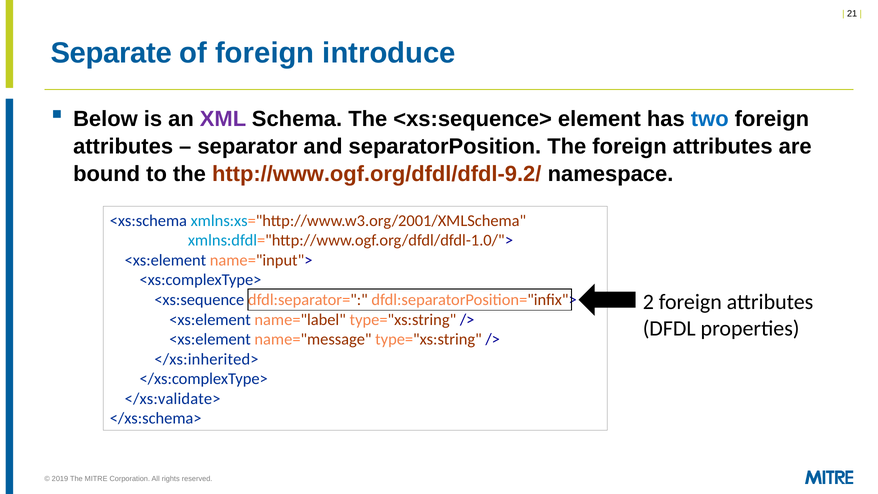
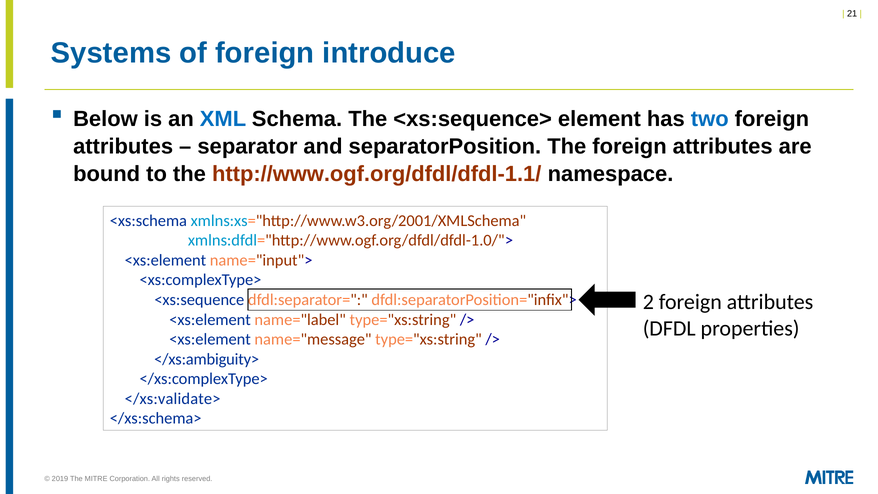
Separate: Separate -> Systems
XML colour: purple -> blue
http://www.ogf.org/dfdl/dfdl-9.2/: http://www.ogf.org/dfdl/dfdl-9.2/ -> http://www.ogf.org/dfdl/dfdl-1.1/
</xs:inherited>: </xs:inherited> -> </xs:ambiguity>
